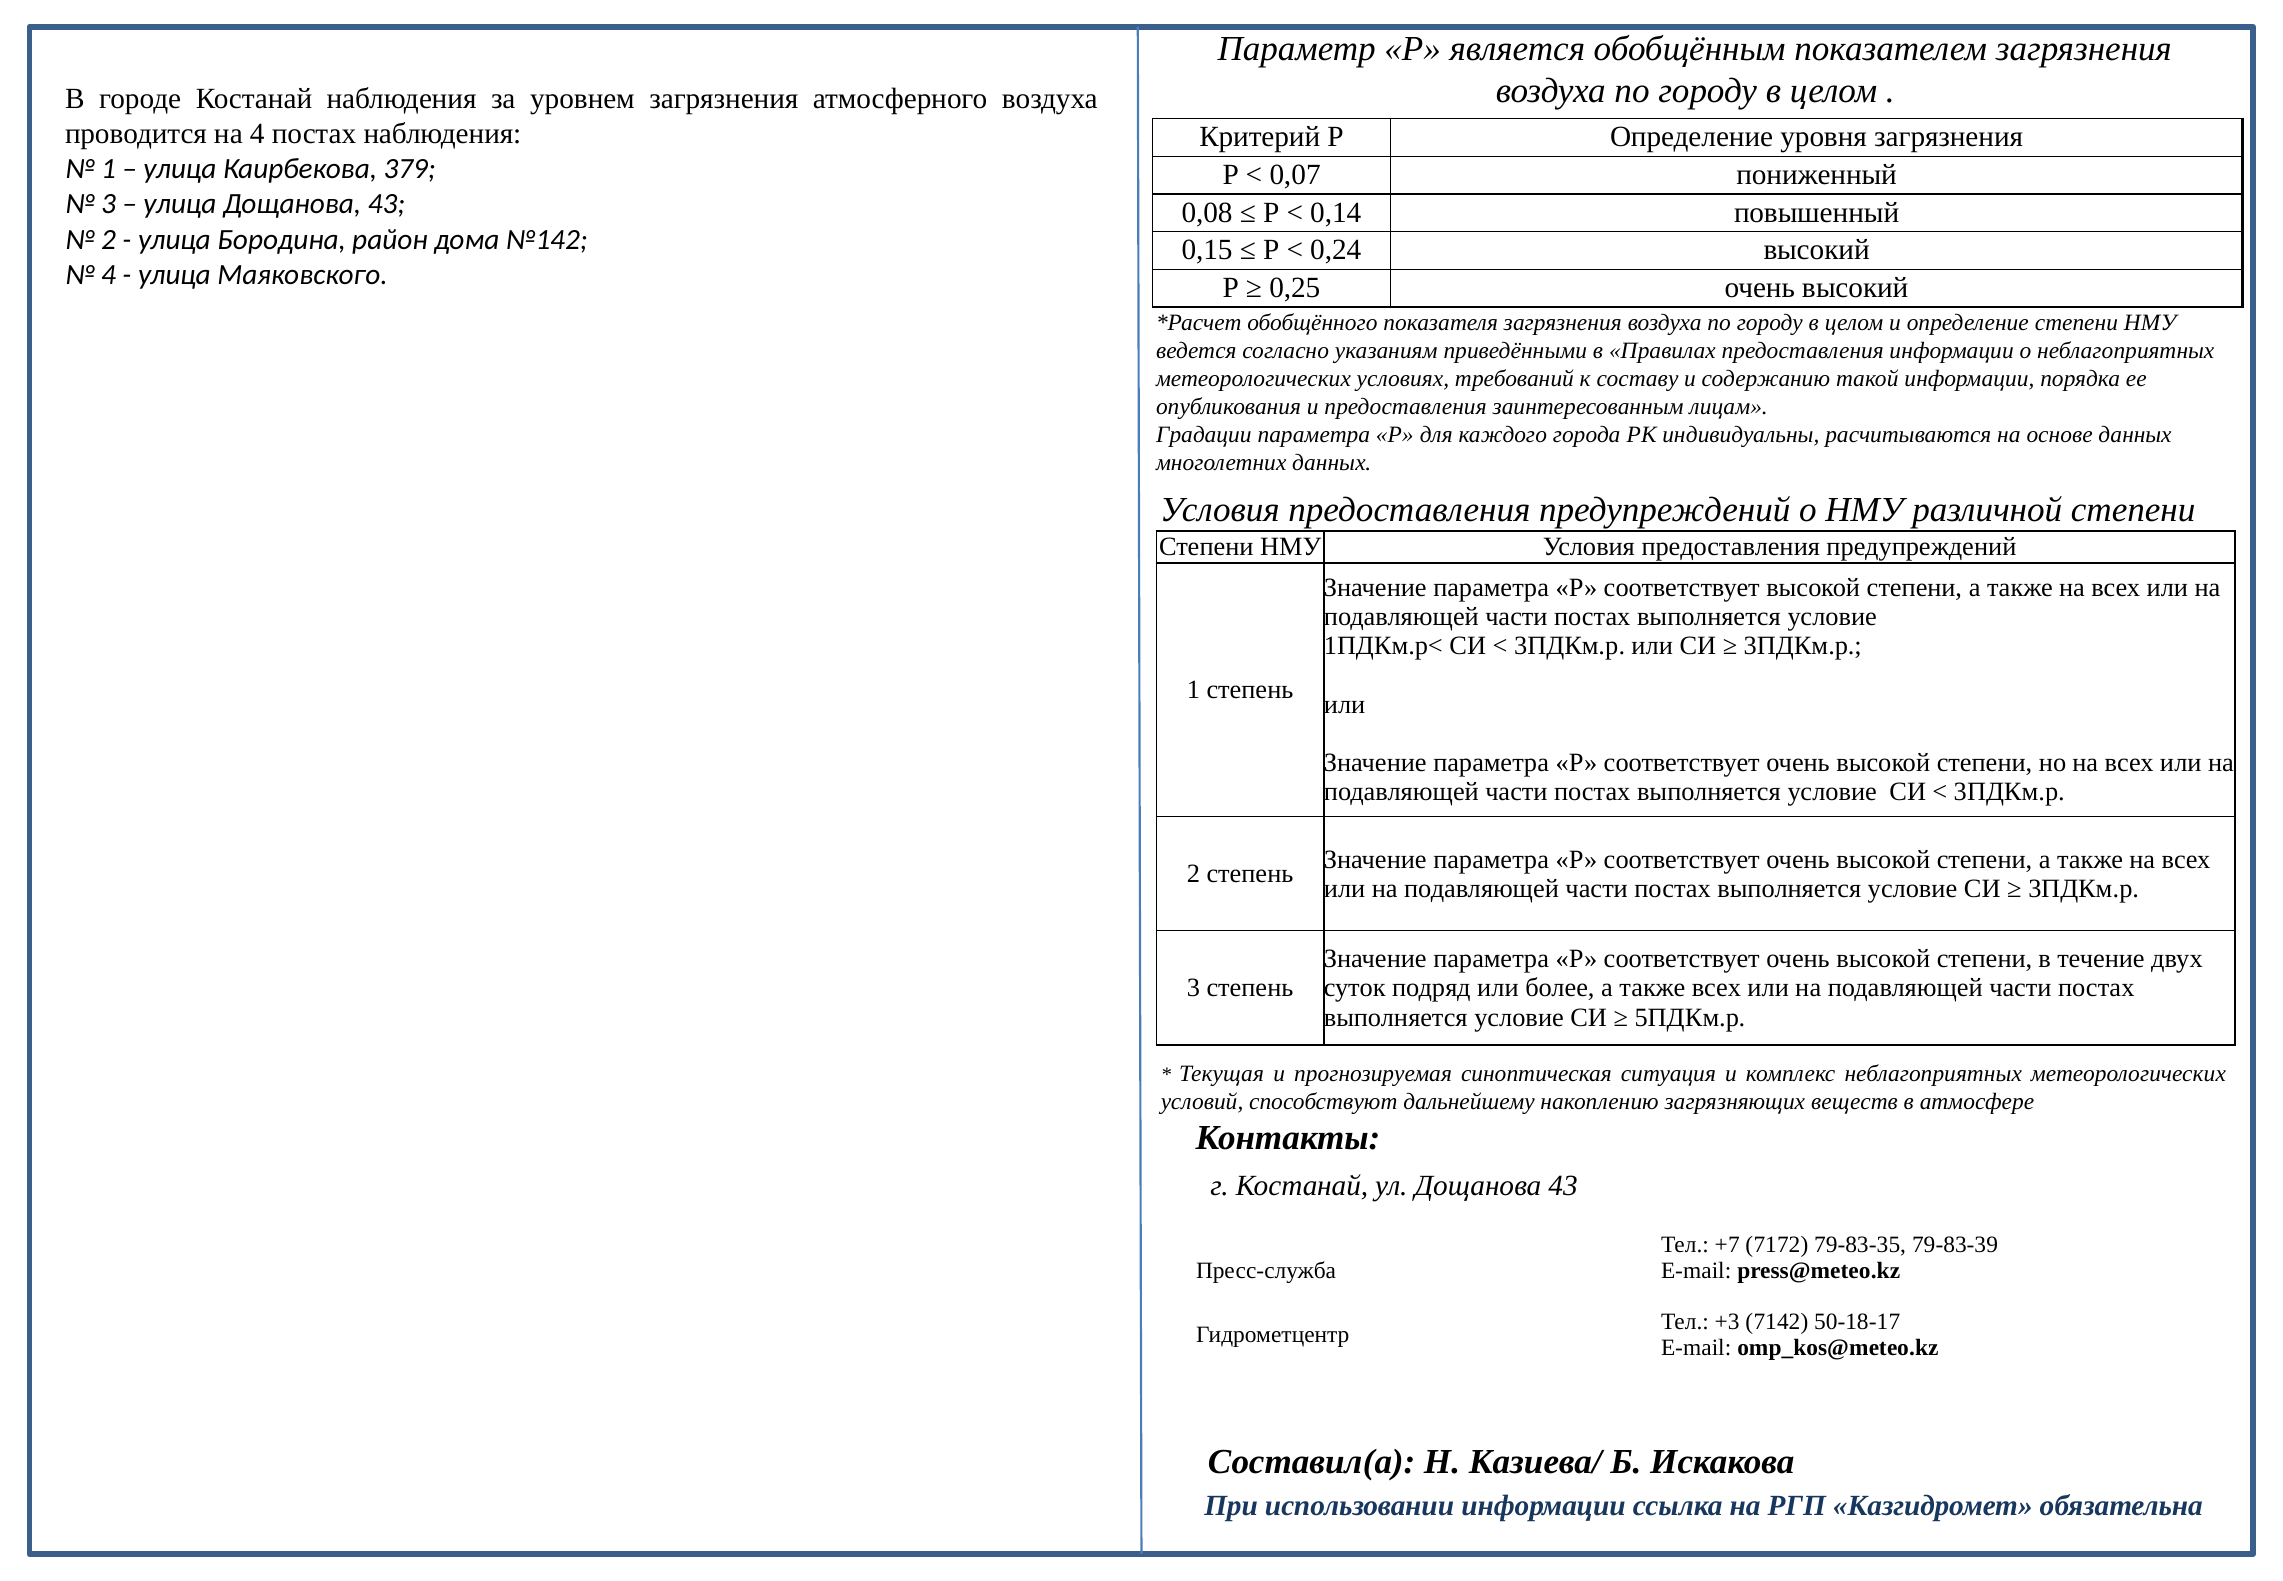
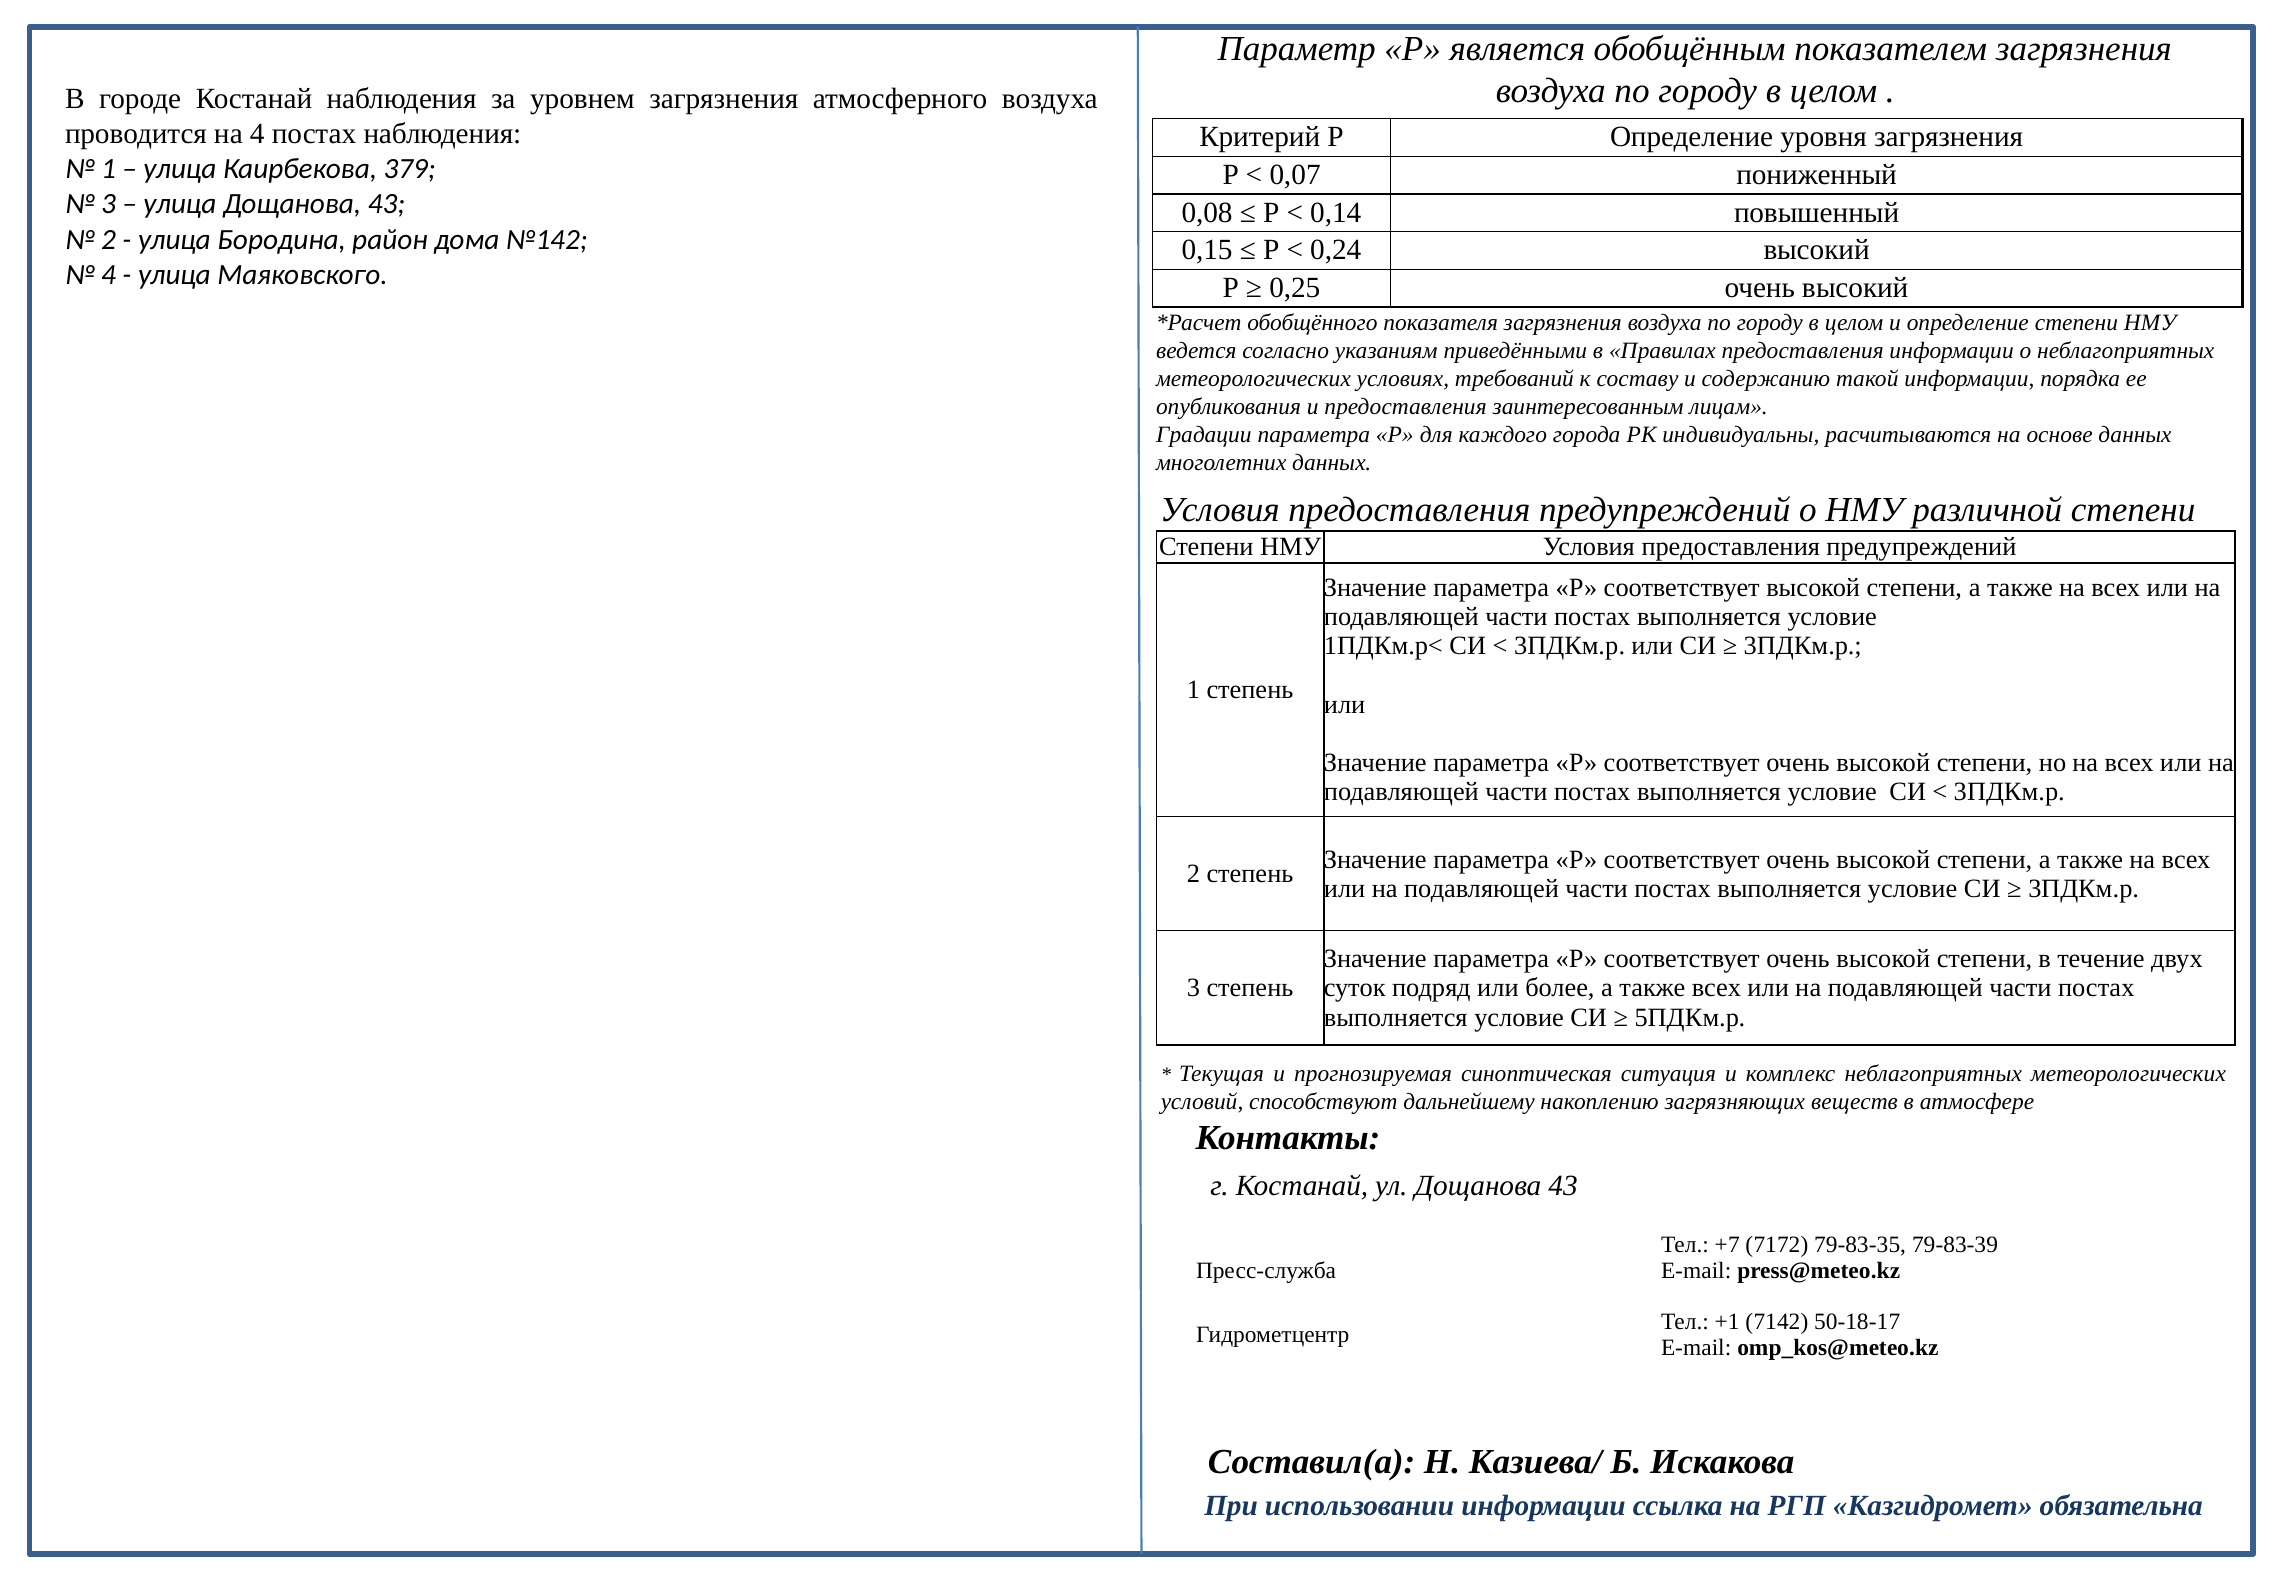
+3: +3 -> +1
